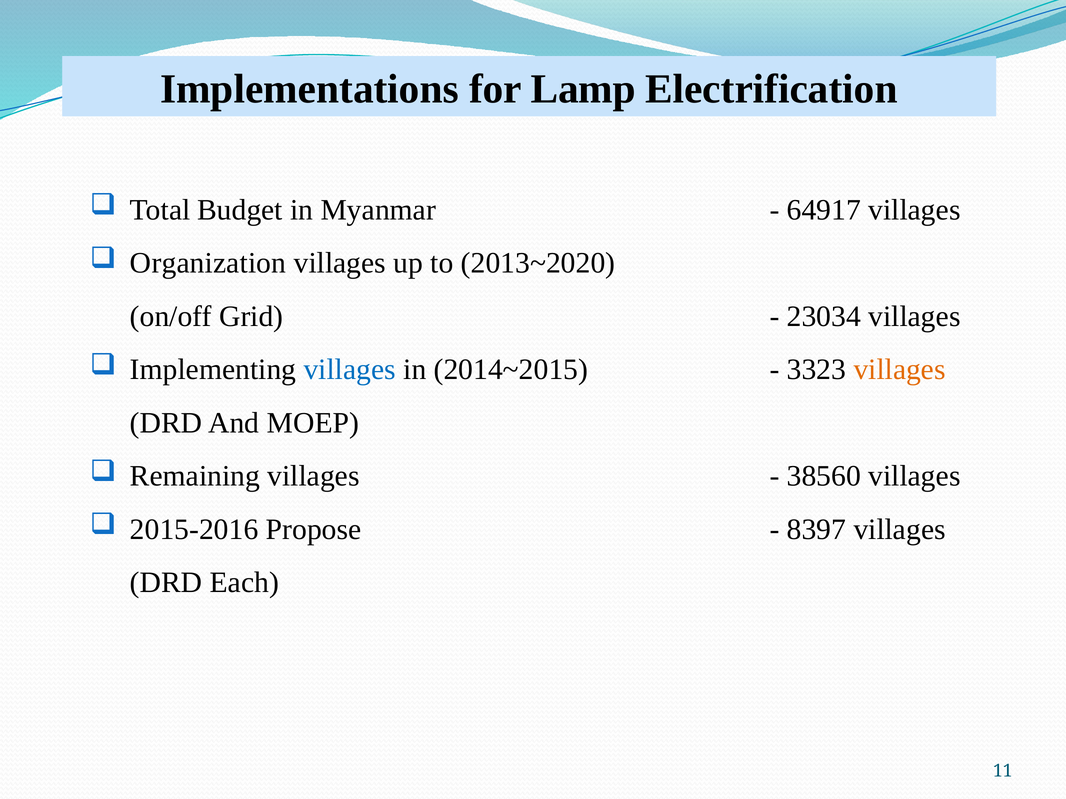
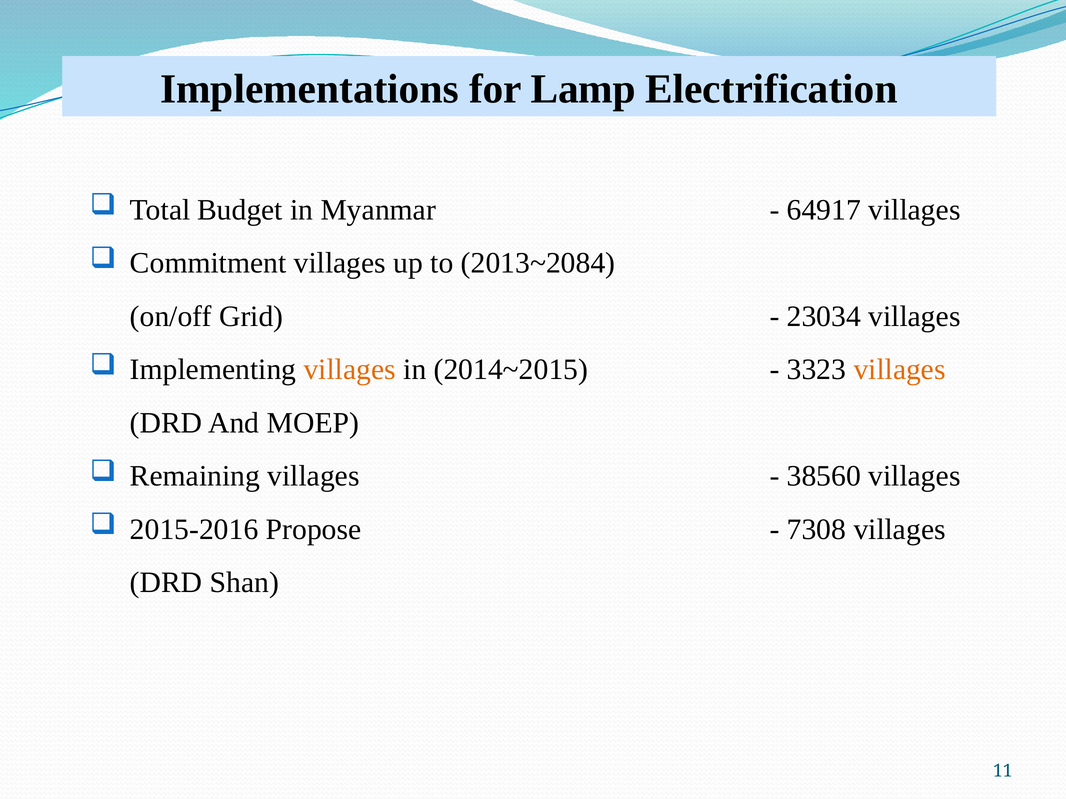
Organization: Organization -> Commitment
2013~2020: 2013~2020 -> 2013~2084
villages at (350, 370) colour: blue -> orange
8397: 8397 -> 7308
Each: Each -> Shan
